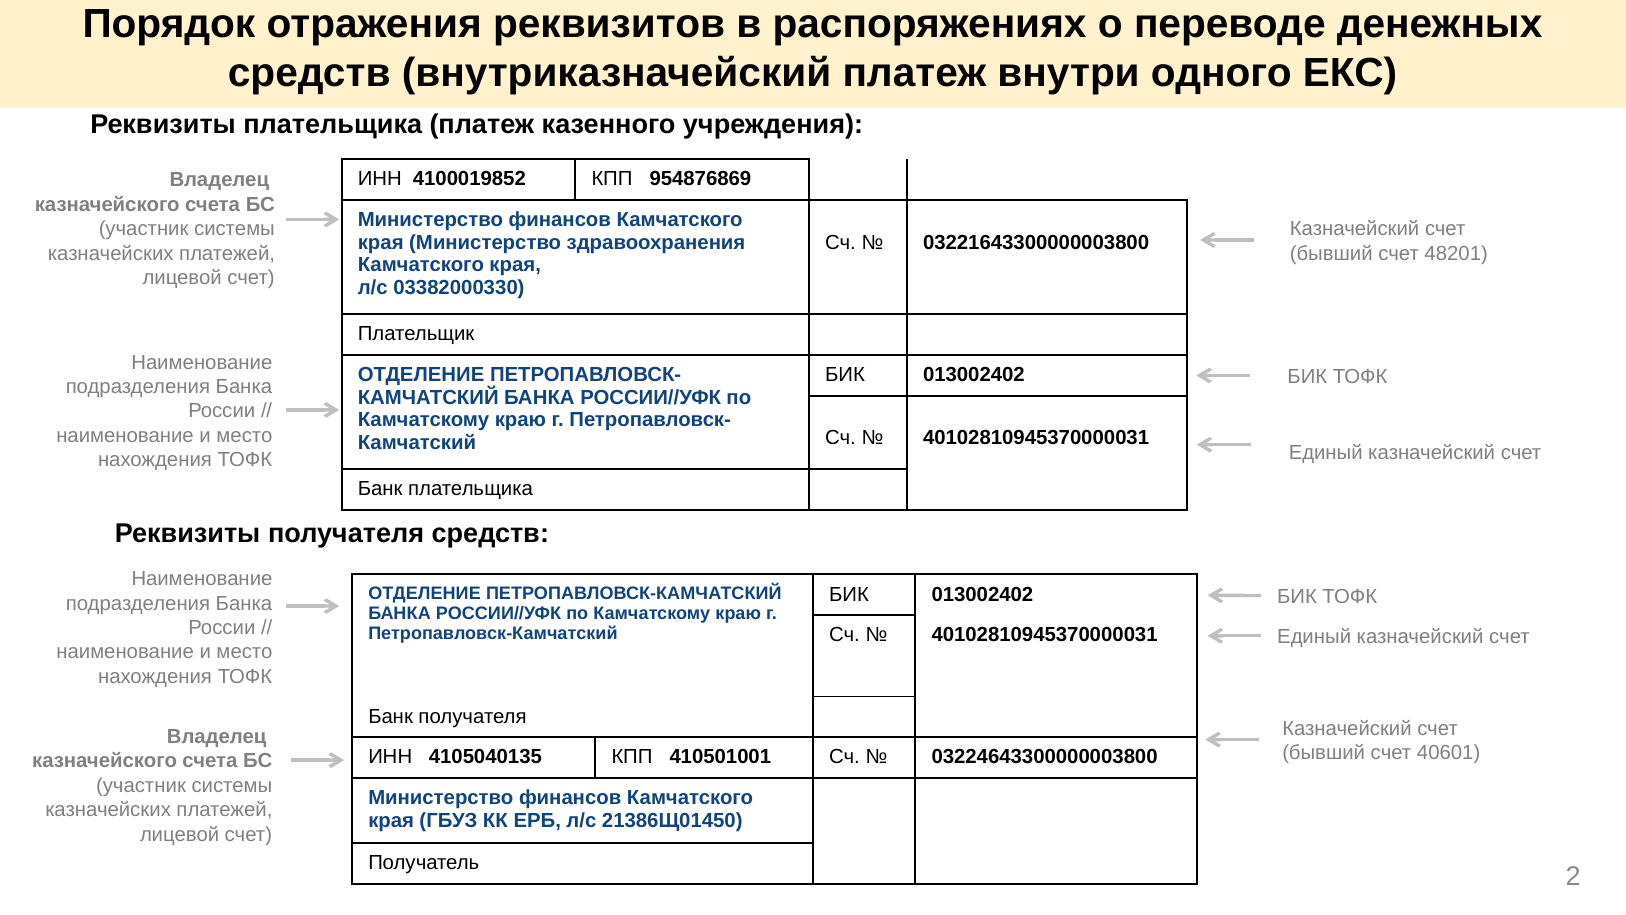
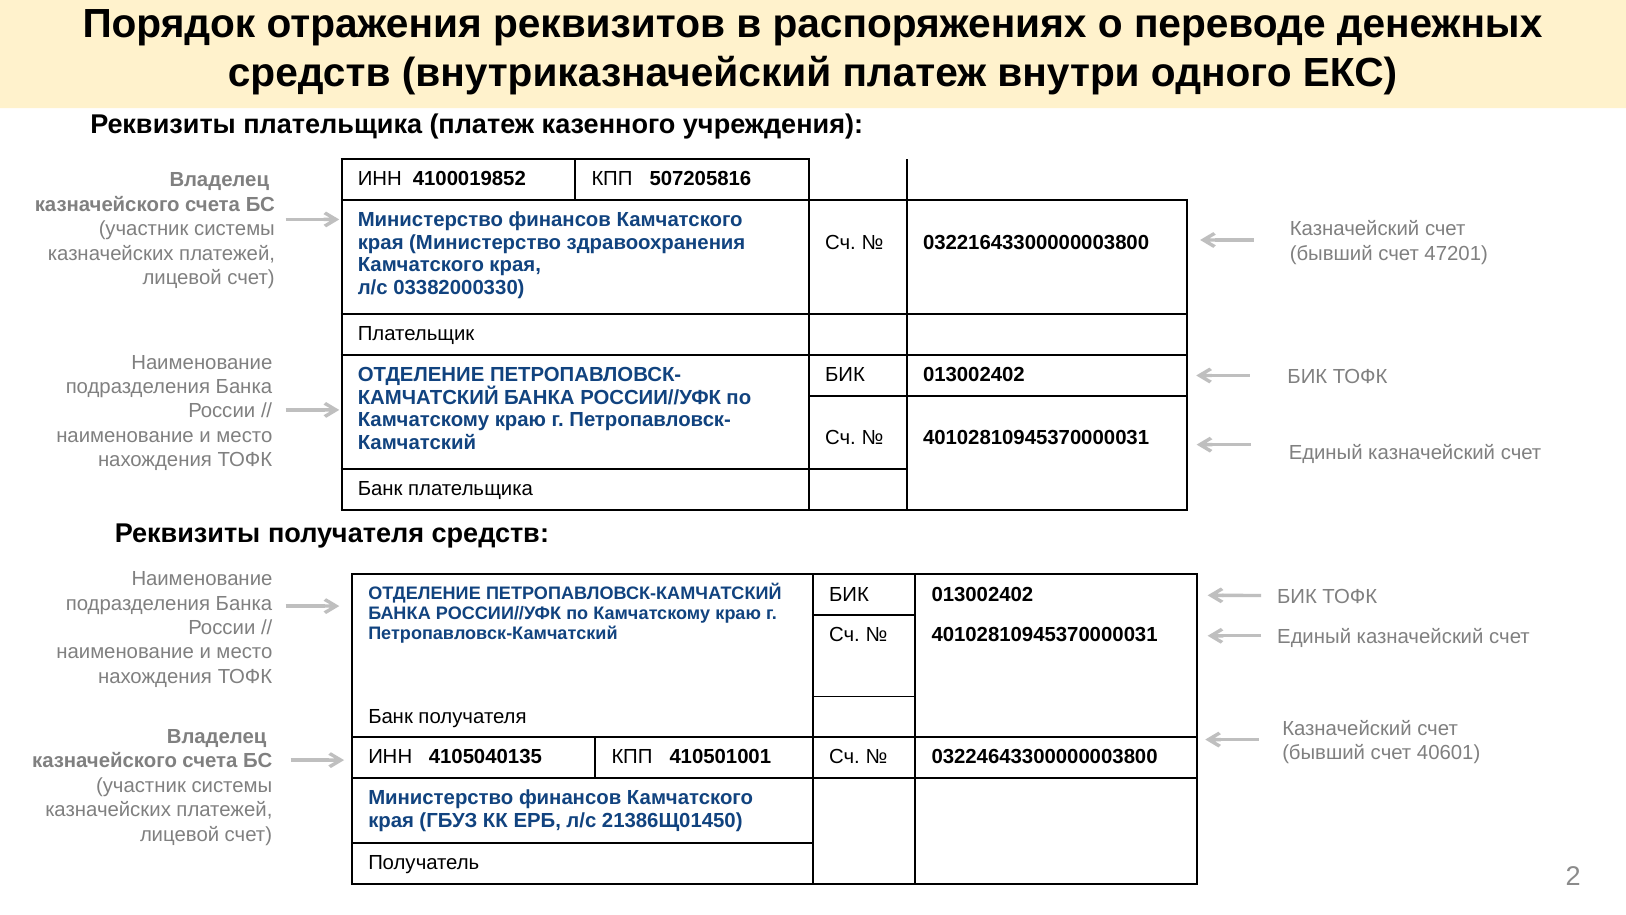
954876869: 954876869 -> 507205816
48201: 48201 -> 47201
